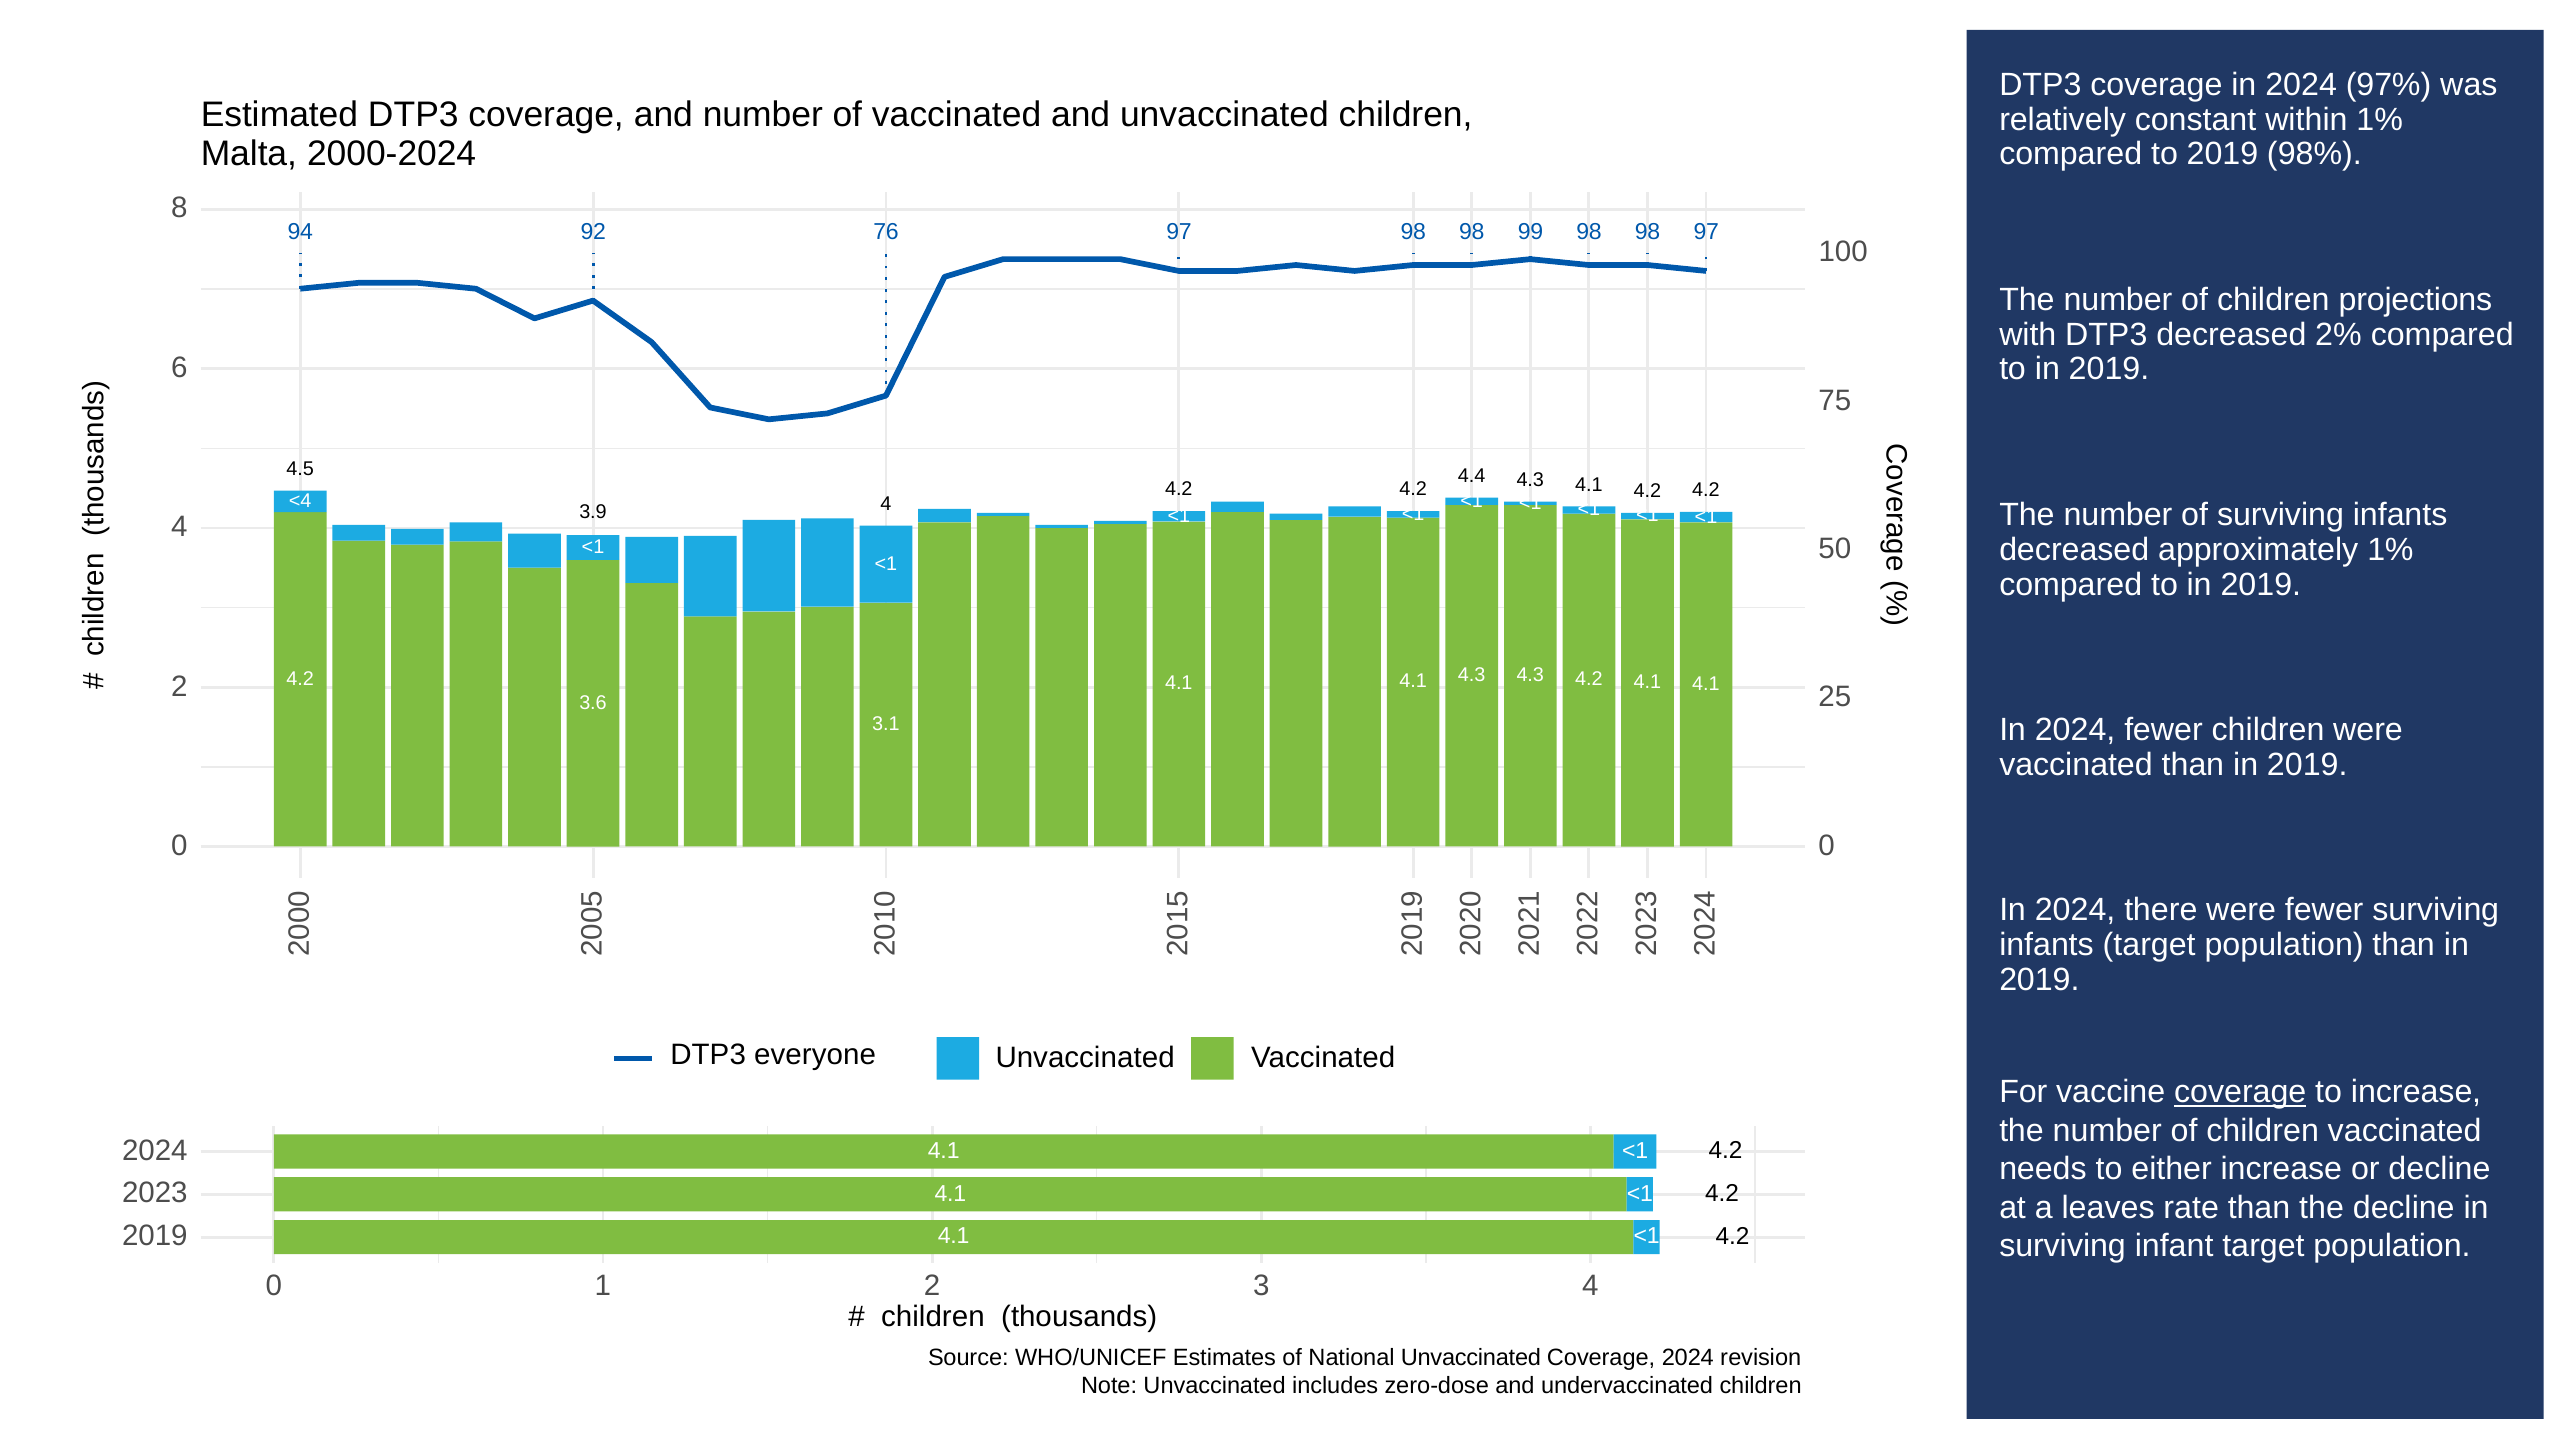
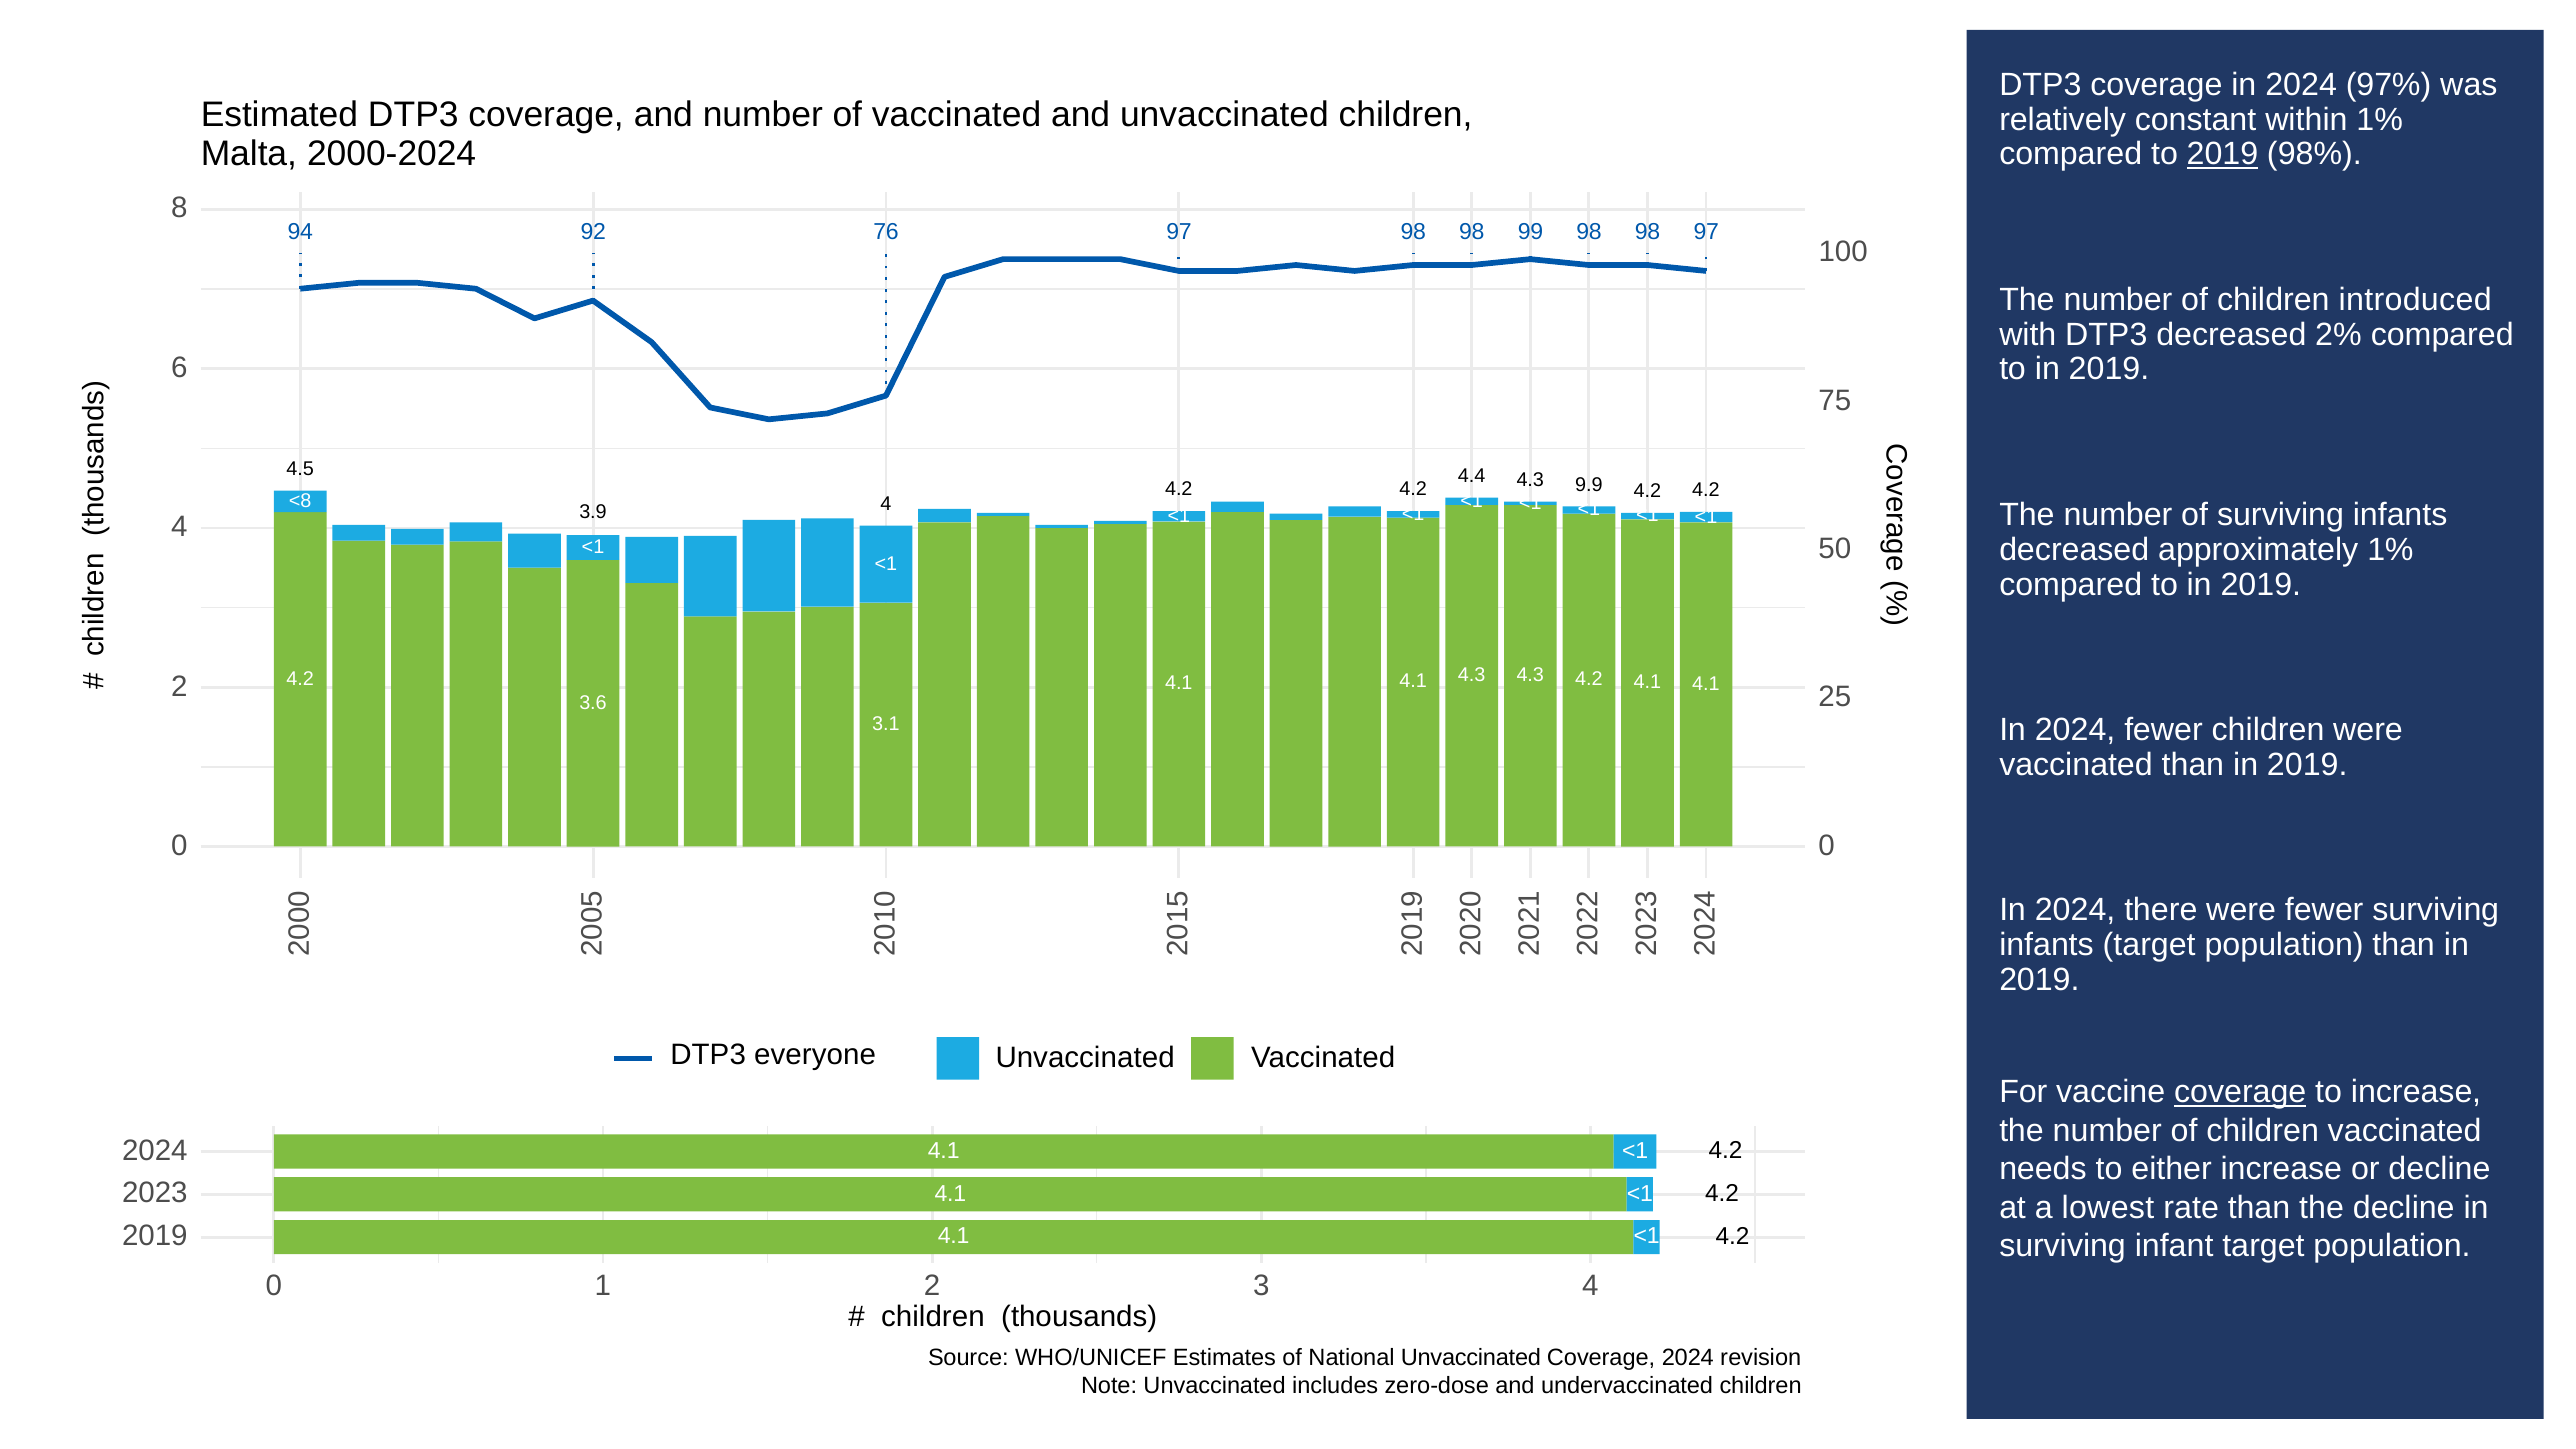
2019 at (2222, 154) underline: none -> present
projections: projections -> introduced
4.3 4.1: 4.1 -> 9.9
<4: <4 -> <8
leaves: leaves -> lowest
